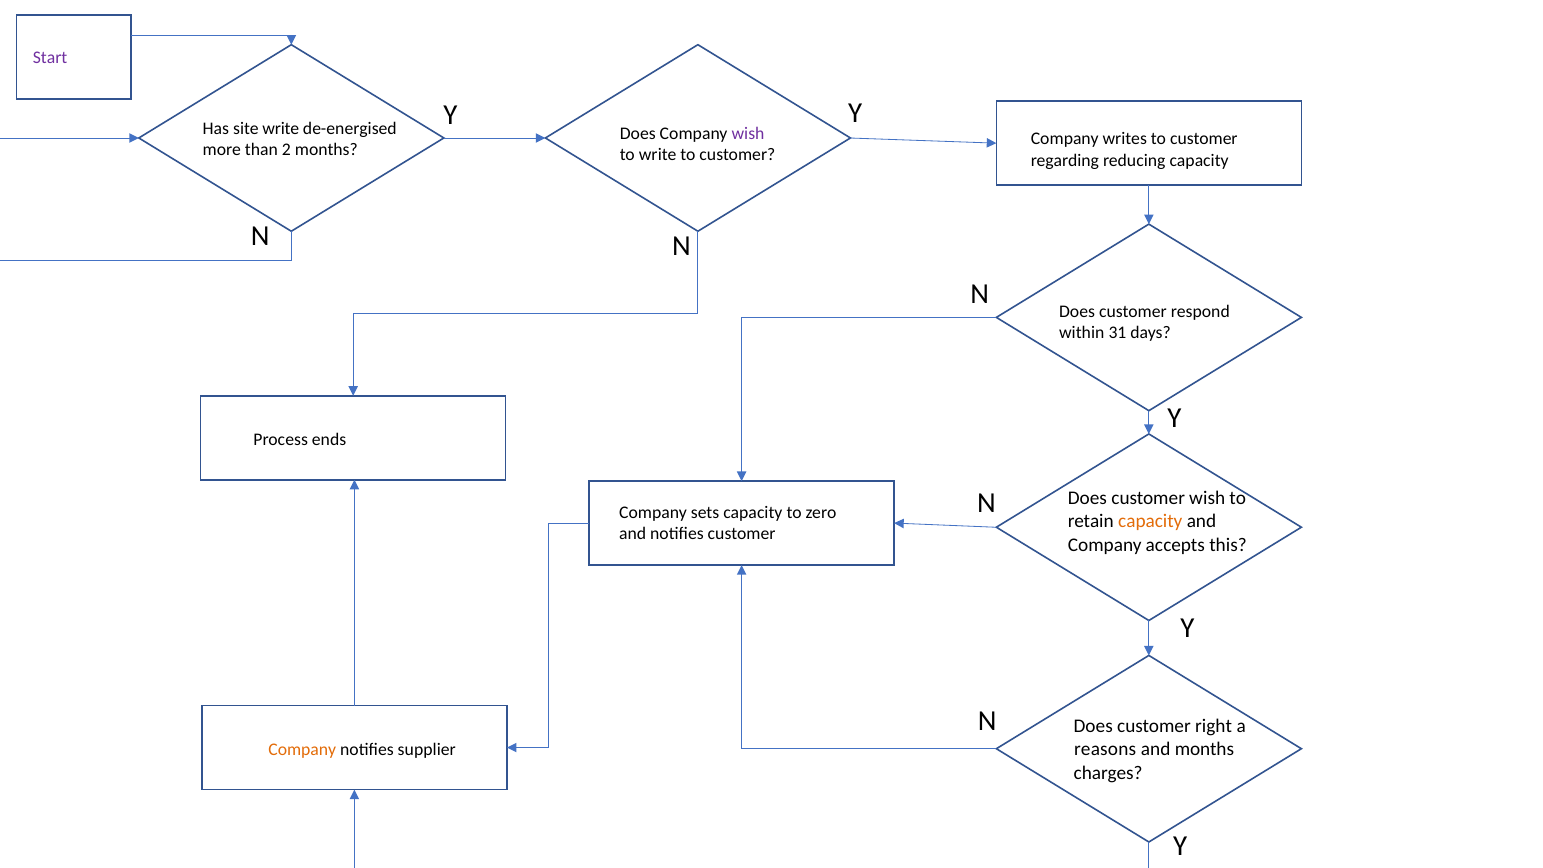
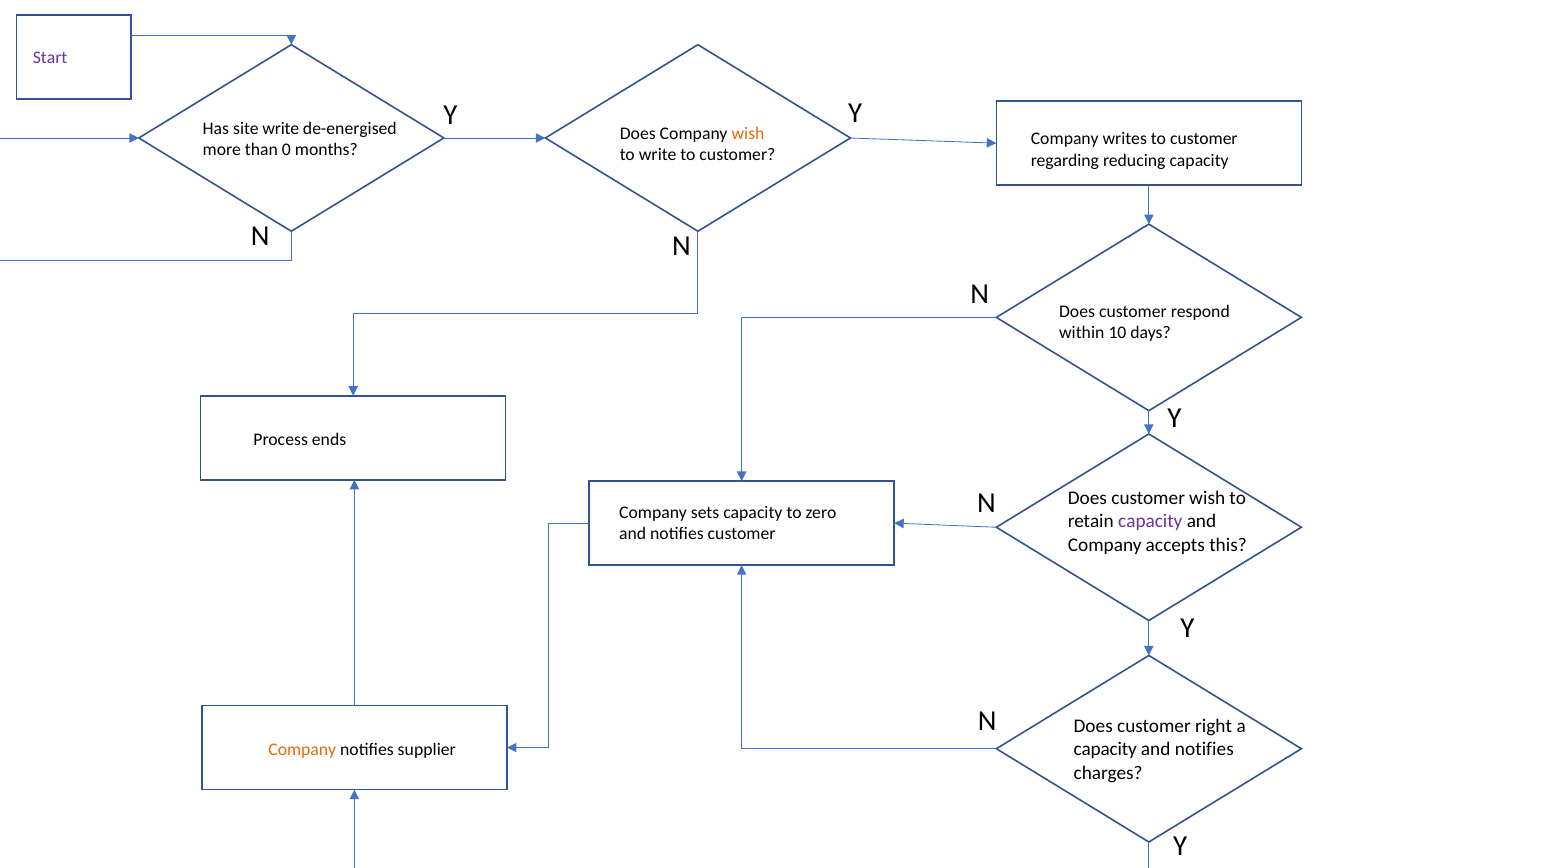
wish at (748, 133) colour: purple -> orange
2: 2 -> 0
31: 31 -> 10
capacity at (1150, 522) colour: orange -> purple
reasons at (1105, 749): reasons -> capacity
months at (1204, 749): months -> notifies
